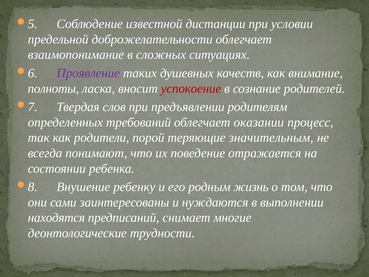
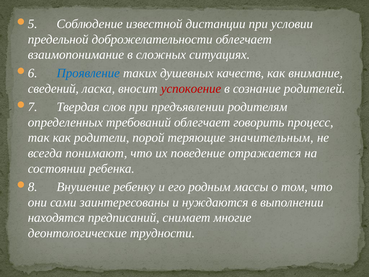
Проявление colour: purple -> blue
полноты: полноты -> сведений
оказании: оказании -> говорить
жизнь: жизнь -> массы
